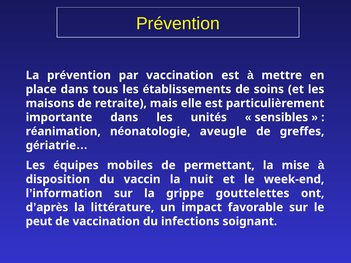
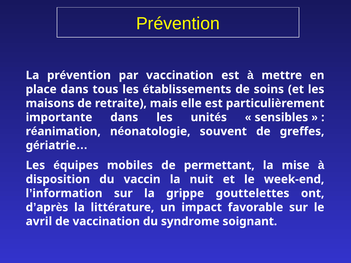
aveugle: aveugle -> souvent
peut: peut -> avril
infections: infections -> syndrome
